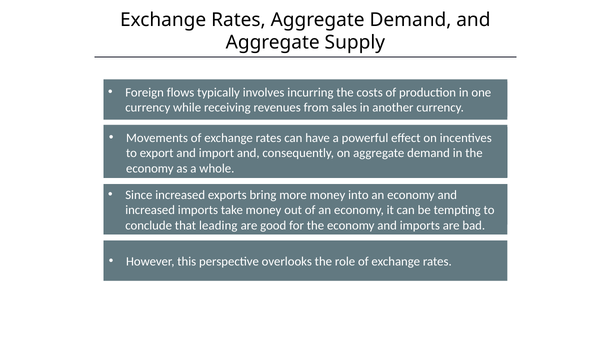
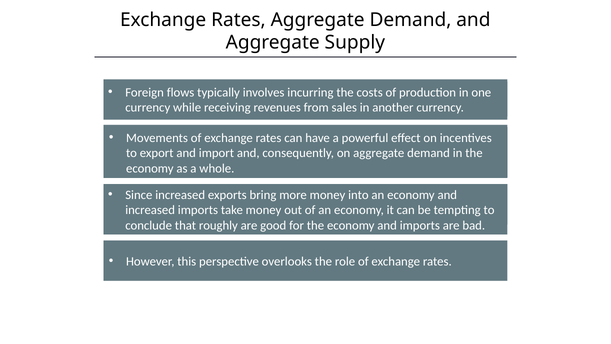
leading: leading -> roughly
